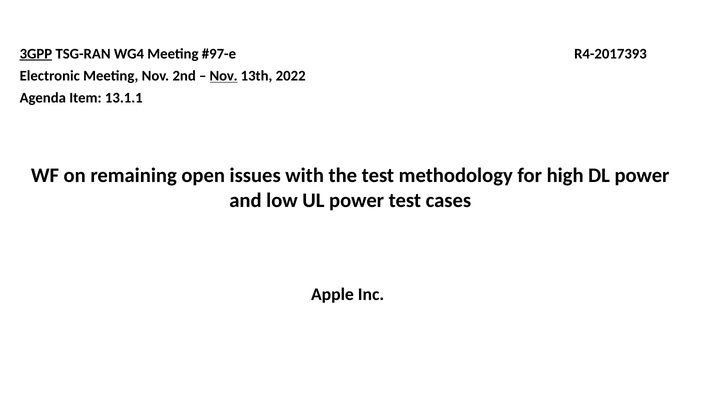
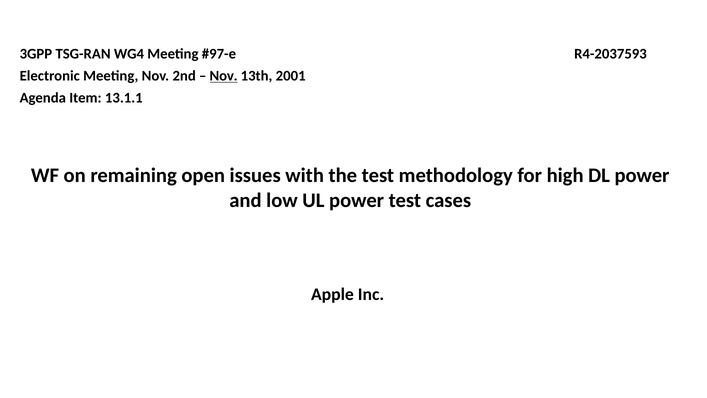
3GPP underline: present -> none
R4-2017393: R4-2017393 -> R4-2037593
2022: 2022 -> 2001
